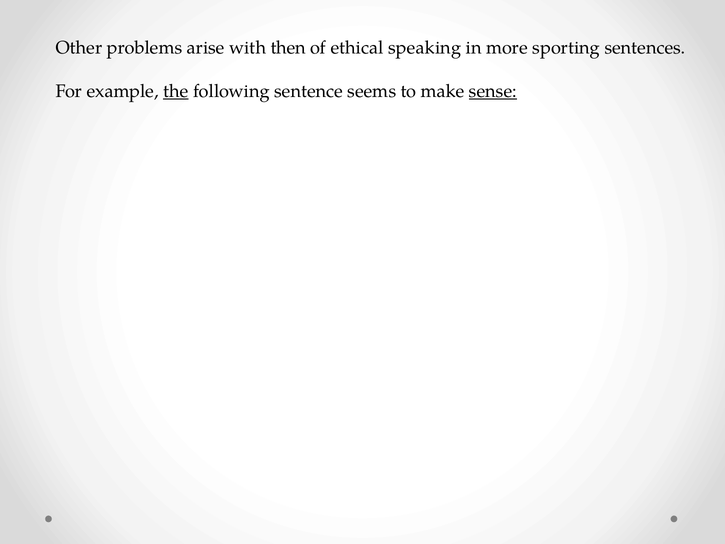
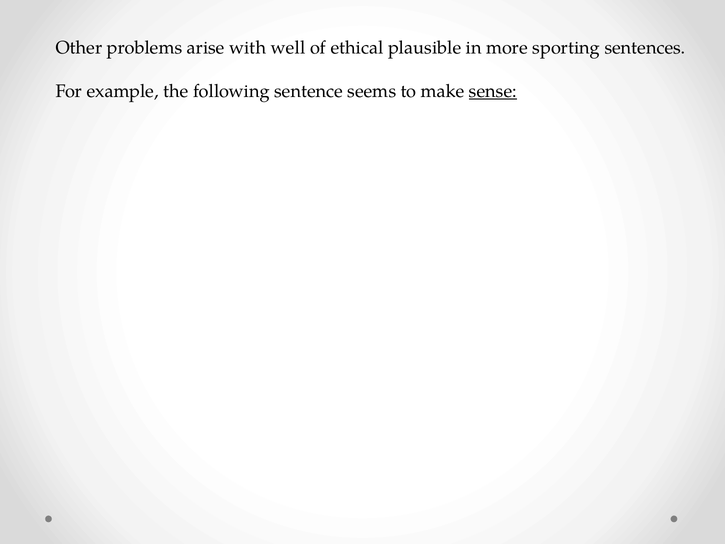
then: then -> well
speaking: speaking -> plausible
the underline: present -> none
